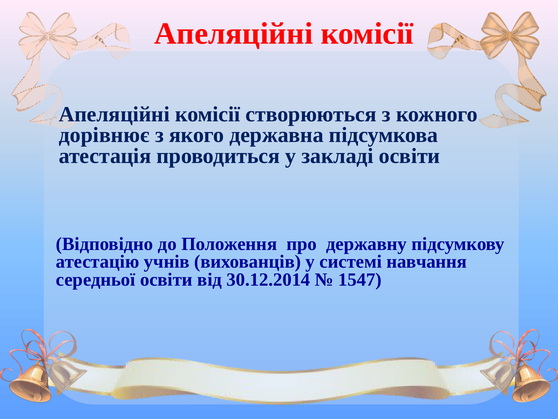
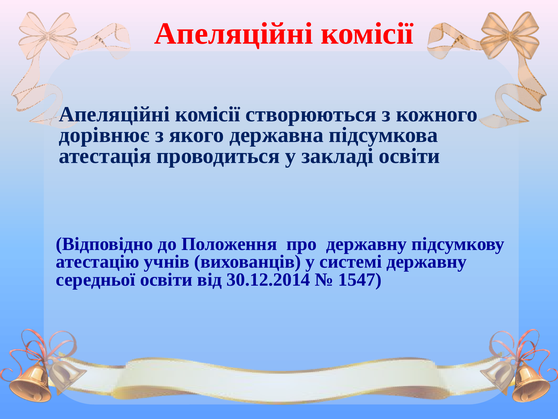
системі навчання: навчання -> державну
